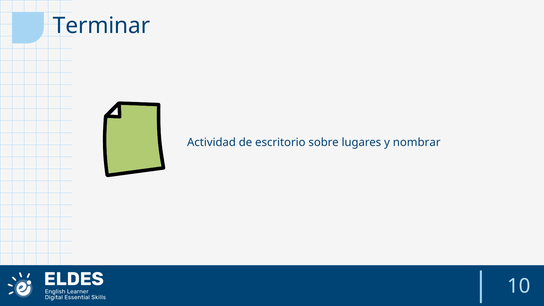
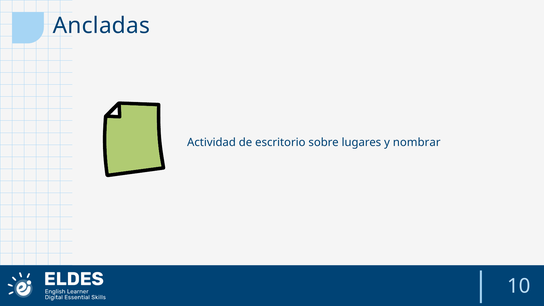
Terminar: Terminar -> Ancladas
